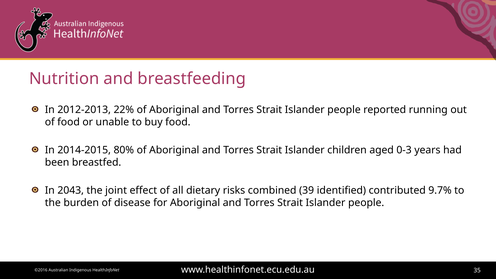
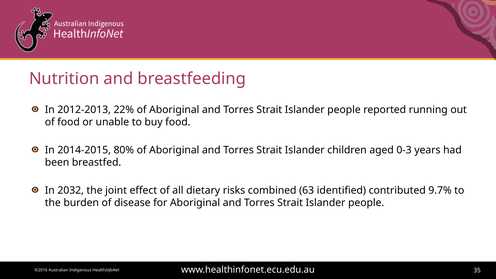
2043: 2043 -> 2032
39: 39 -> 63
